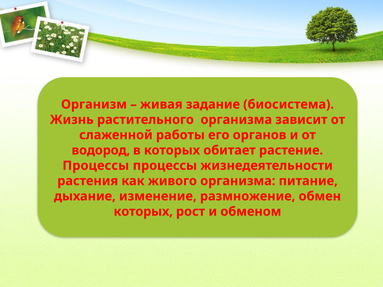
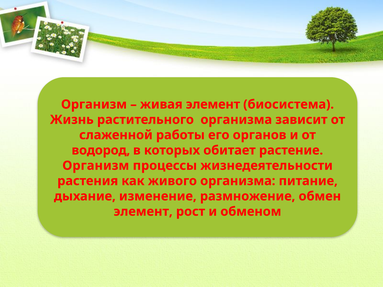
живая задание: задание -> элемент
Процессы at (96, 166): Процессы -> Организм
которых at (143, 212): которых -> элемент
